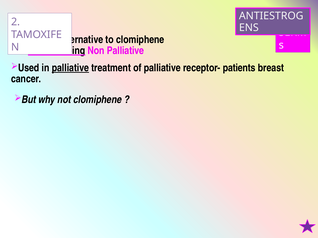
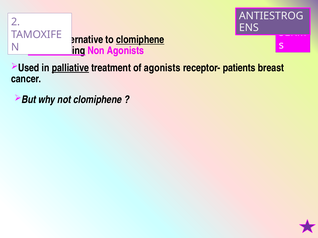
clomiphene at (140, 40) underline: none -> present
Non Palliative: Palliative -> Agonists
of palliative: palliative -> agonists
